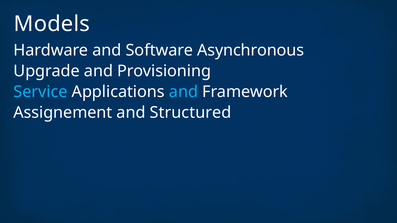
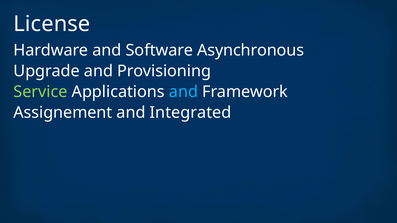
Models: Models -> License
Service colour: light blue -> light green
Structured: Structured -> Integrated
